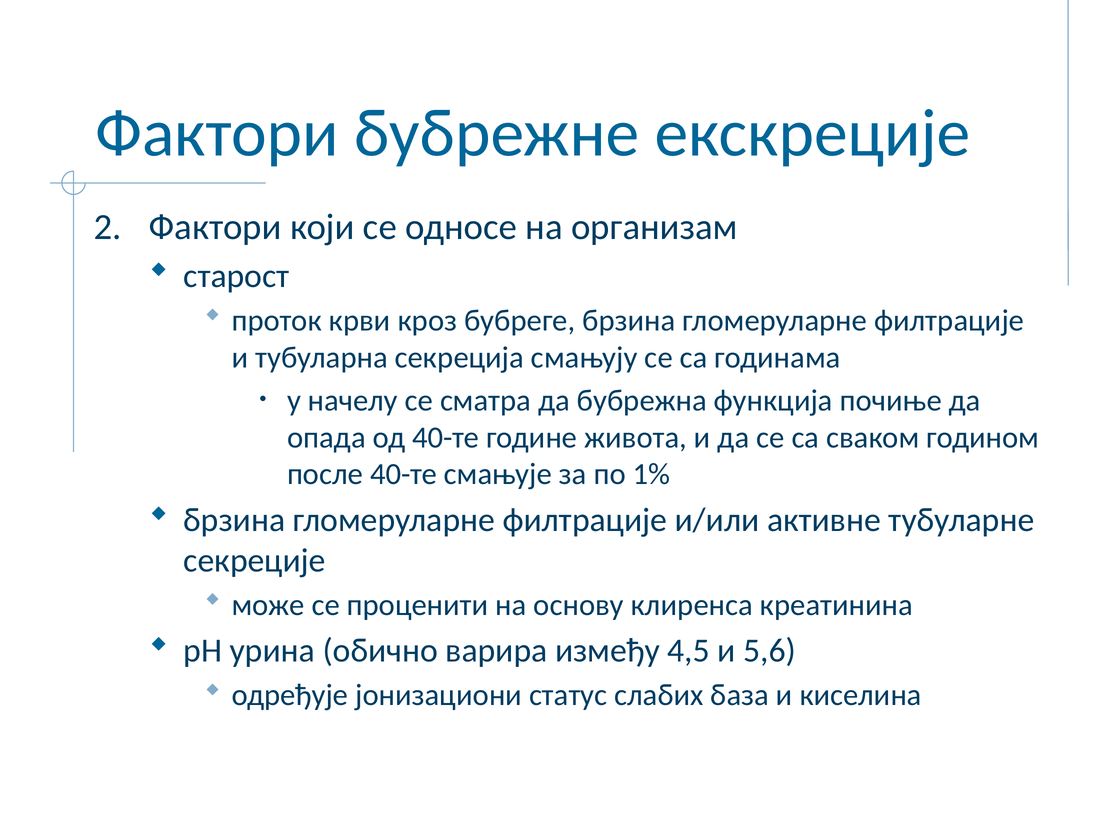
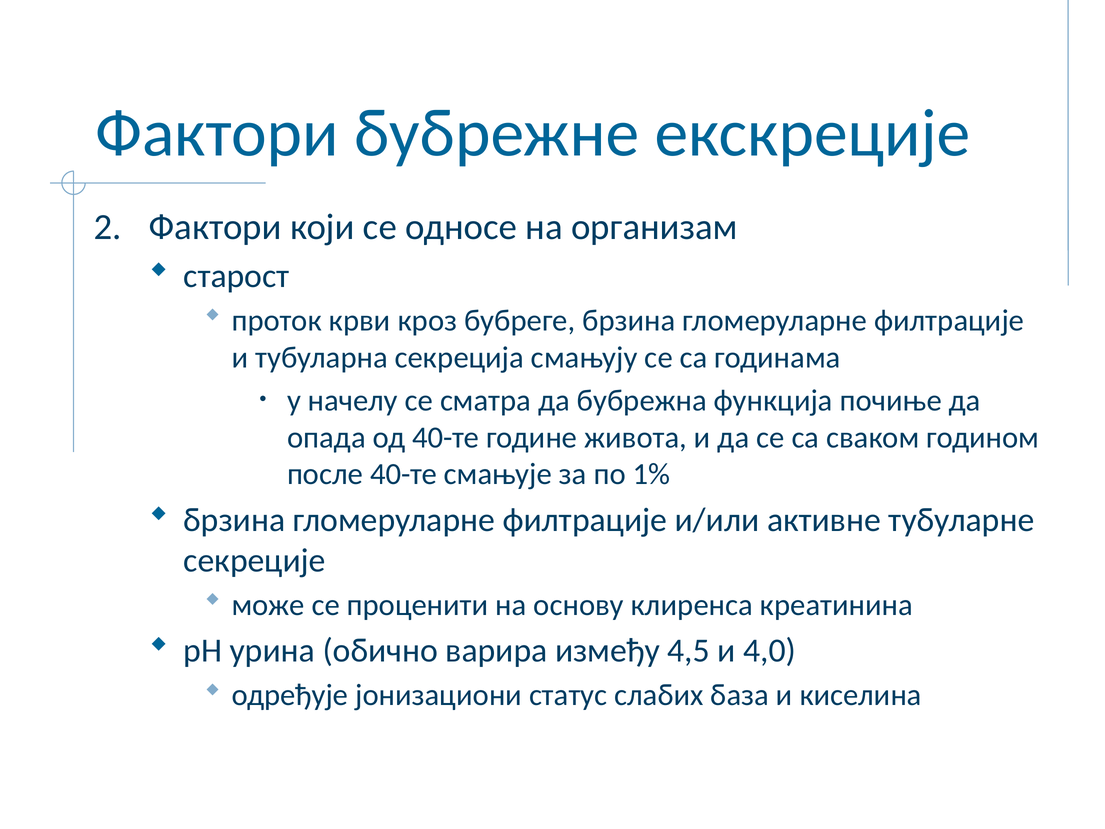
5,6: 5,6 -> 4,0
